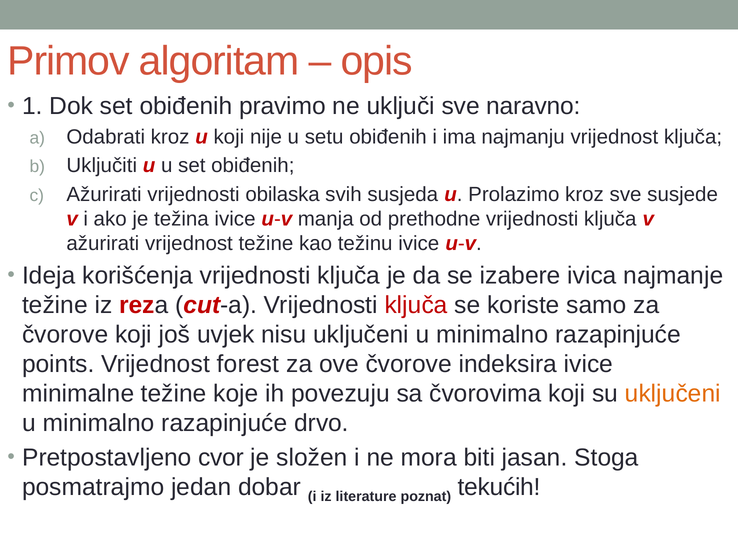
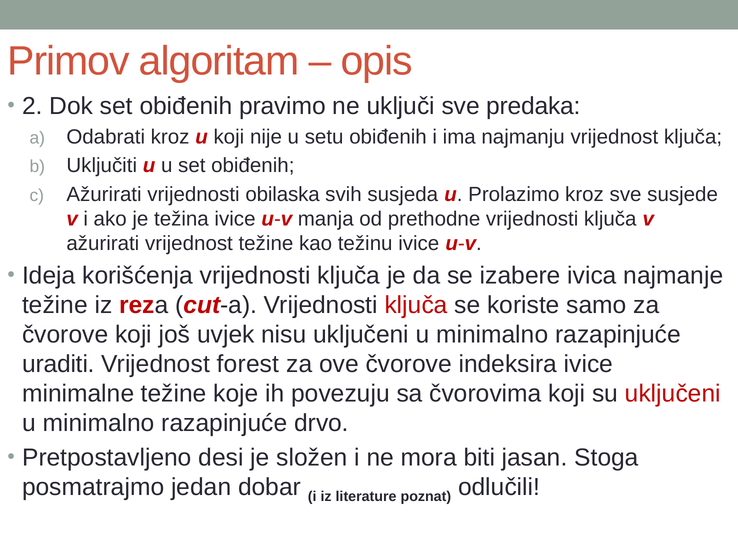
1: 1 -> 2
naravno: naravno -> predaka
points: points -> uraditi
uključeni at (673, 394) colour: orange -> red
cvor: cvor -> desi
tekućih: tekućih -> odlučili
